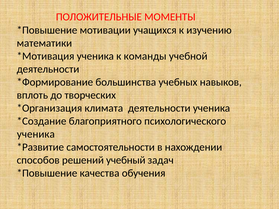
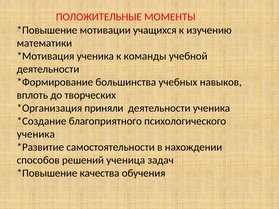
климата: климата -> приняли
учебный: учебный -> ученица
